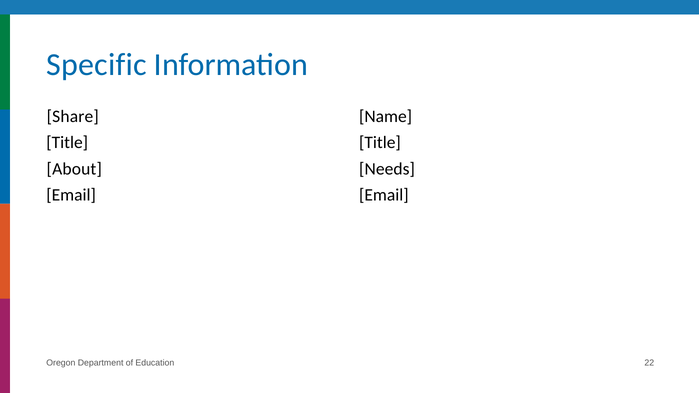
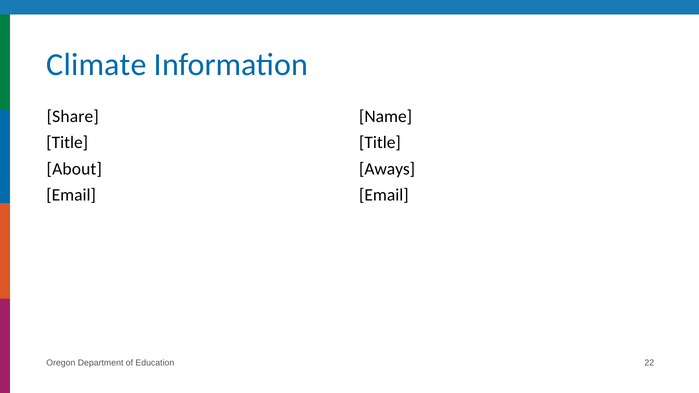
Specific: Specific -> Climate
Needs: Needs -> Aways
